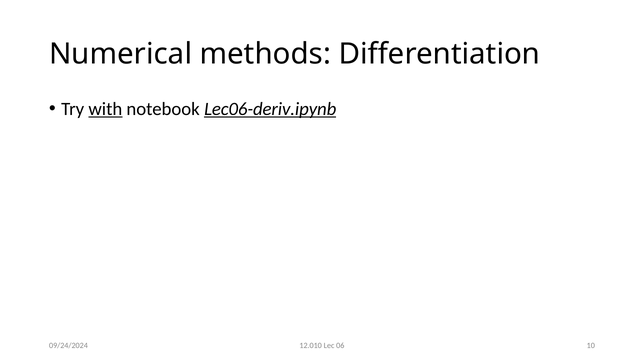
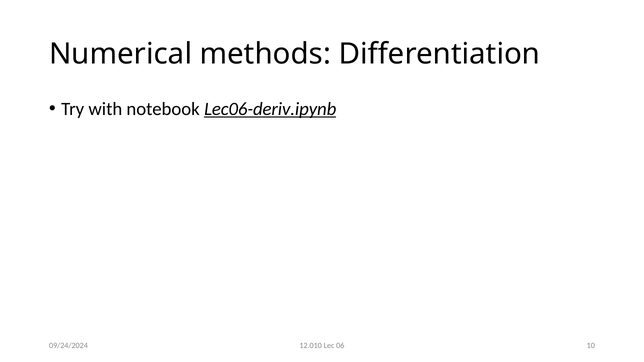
with underline: present -> none
